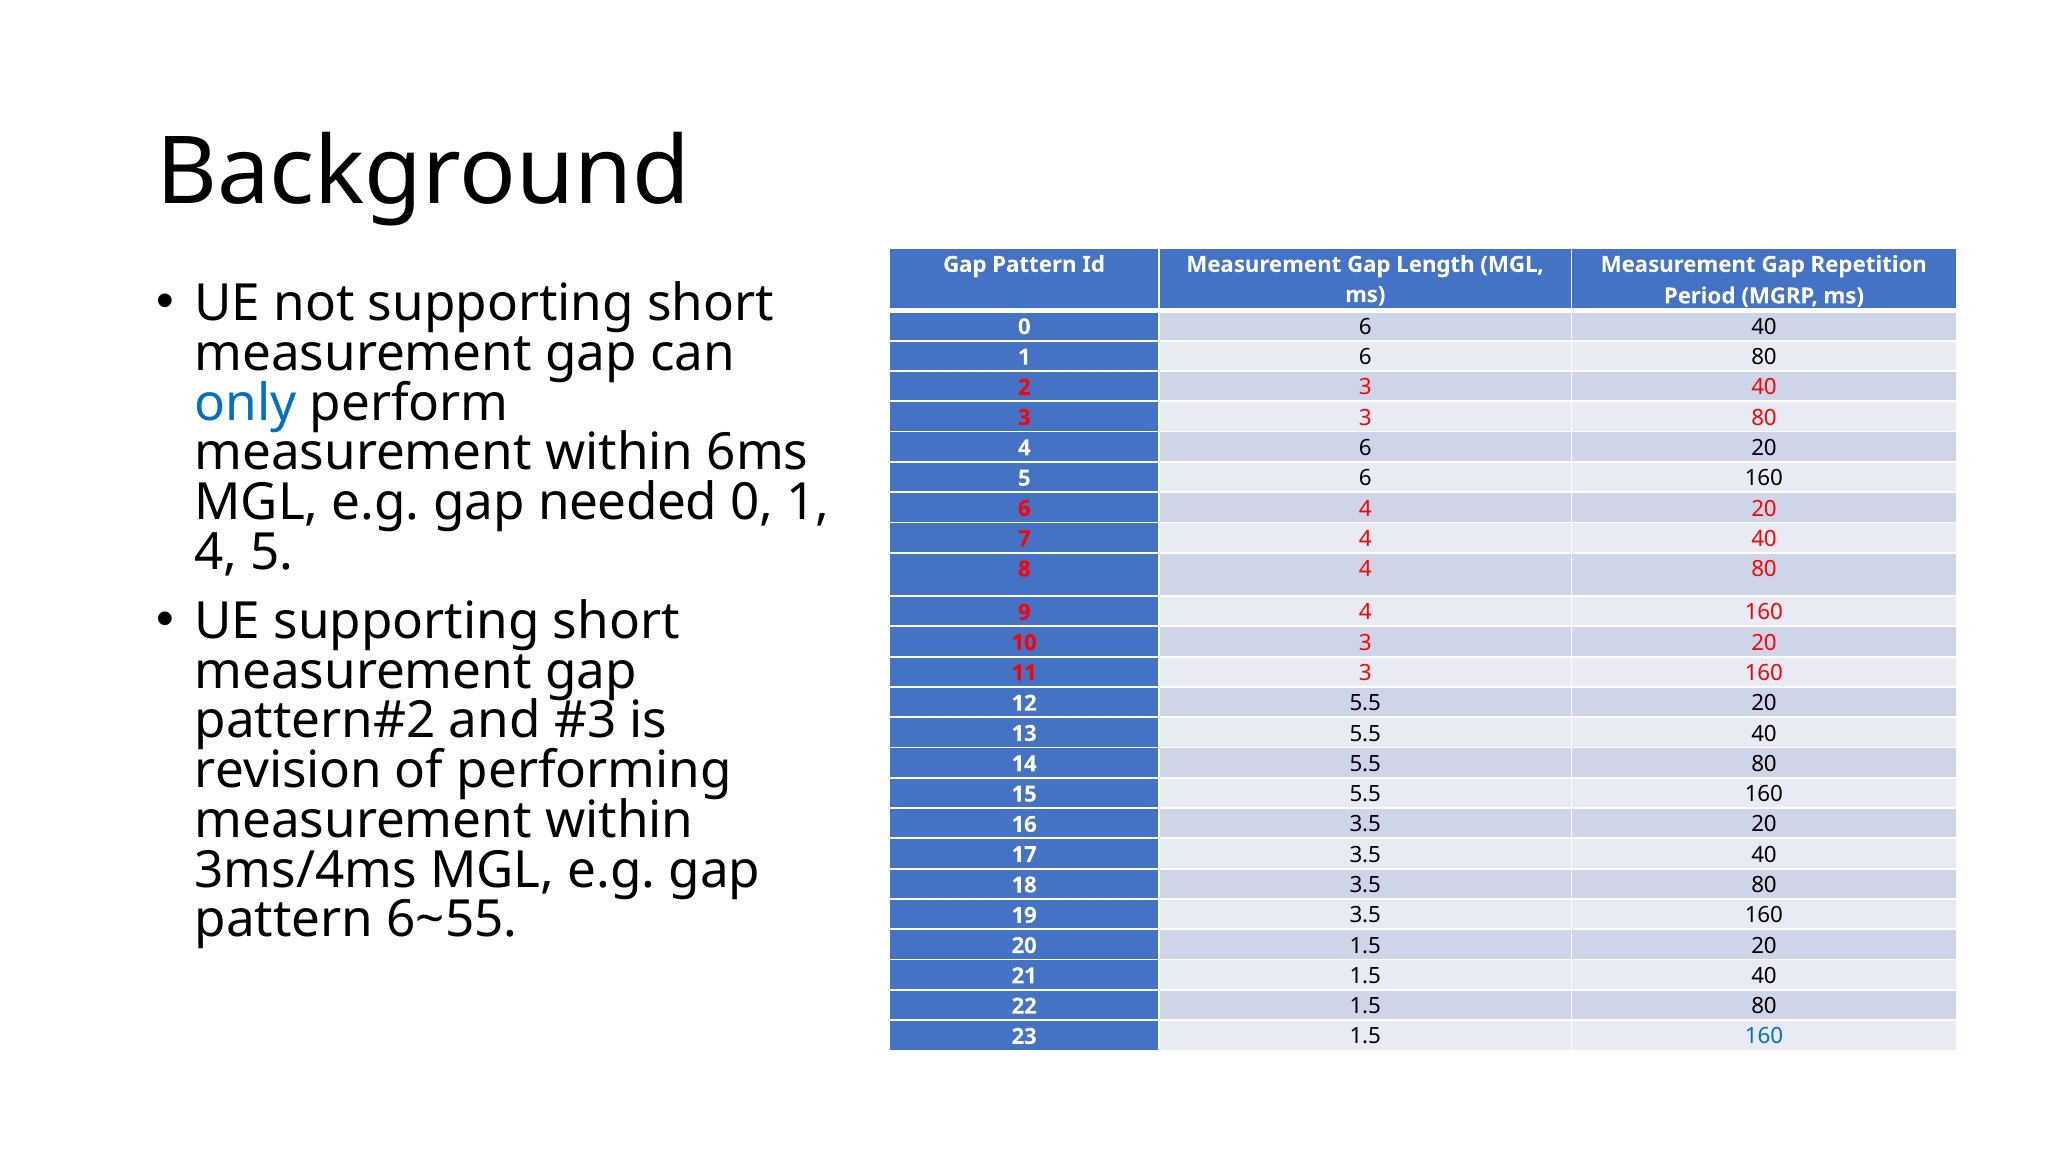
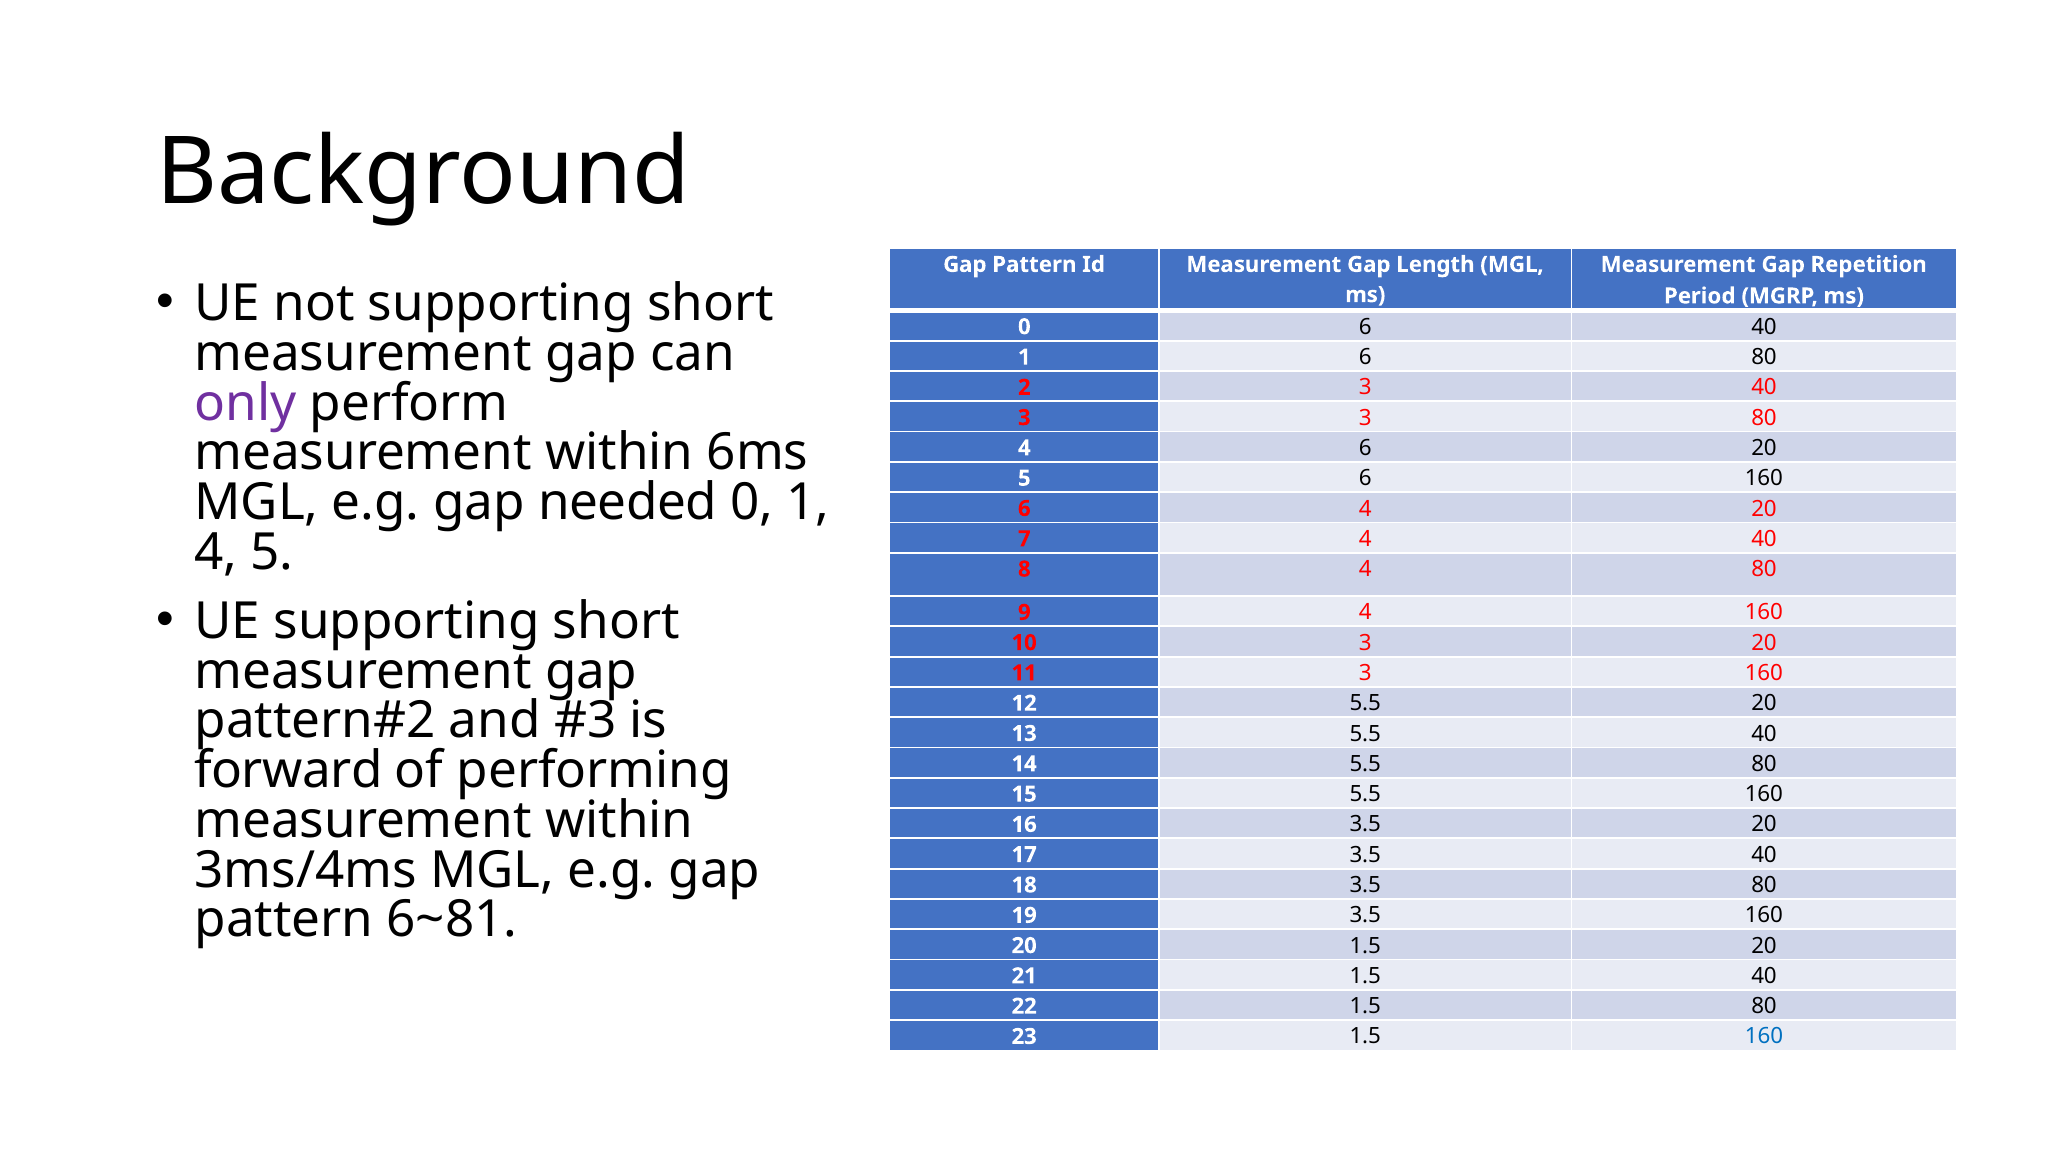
only colour: blue -> purple
revision: revision -> forward
6~55: 6~55 -> 6~81
